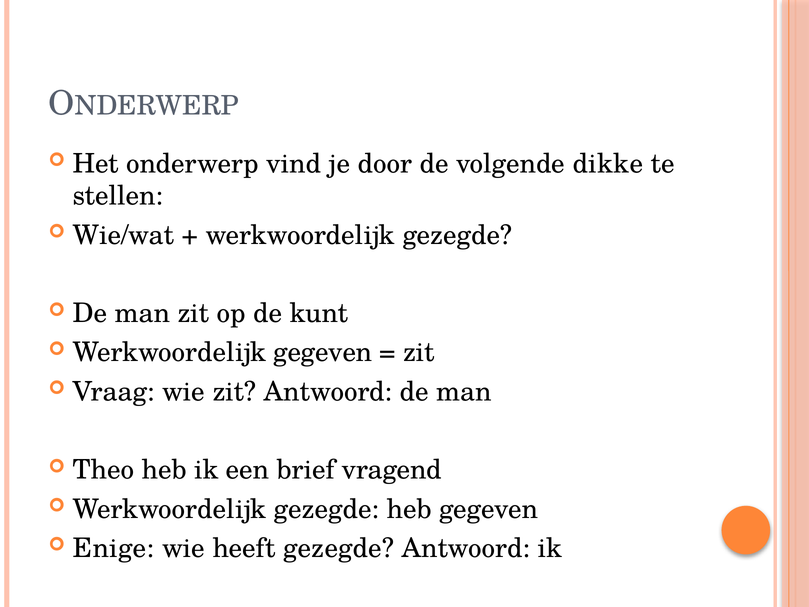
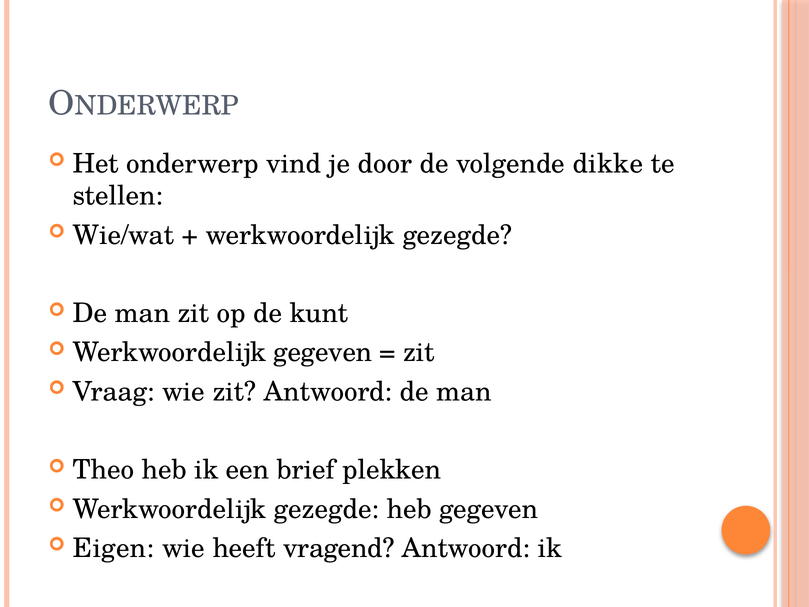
vragend: vragend -> plekken
Enige: Enige -> Eigen
heeft gezegde: gezegde -> vragend
